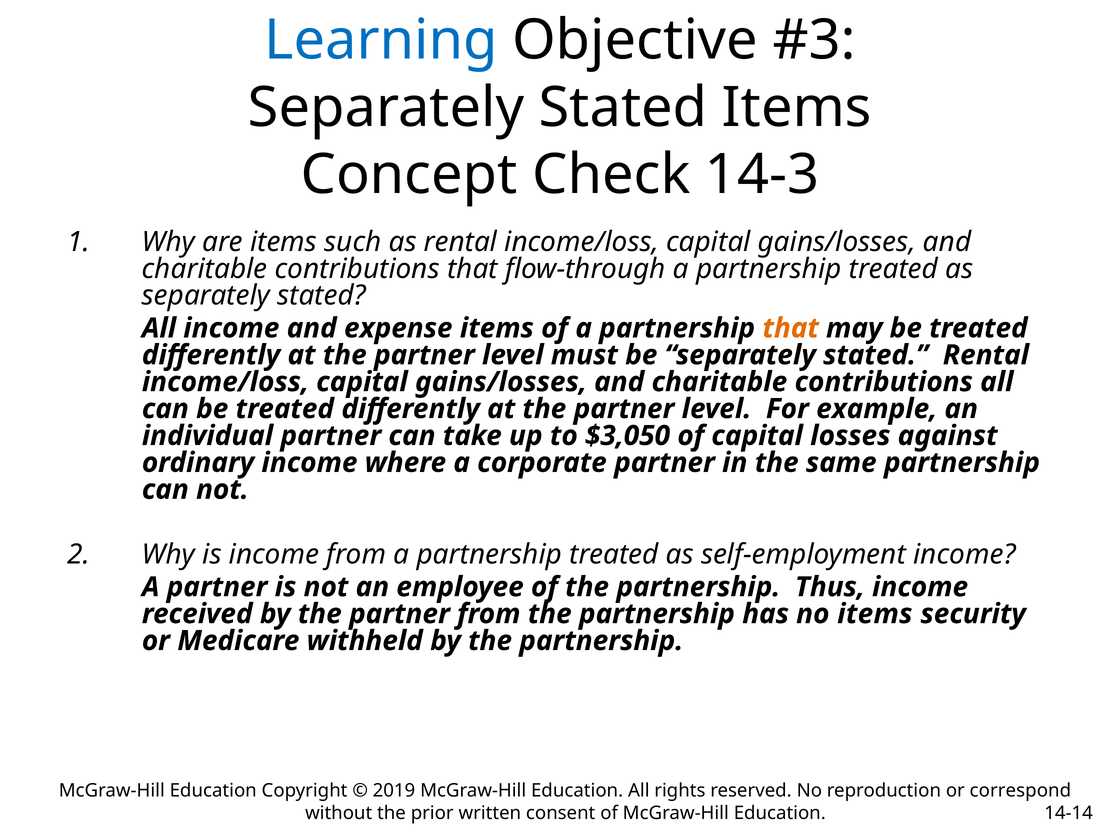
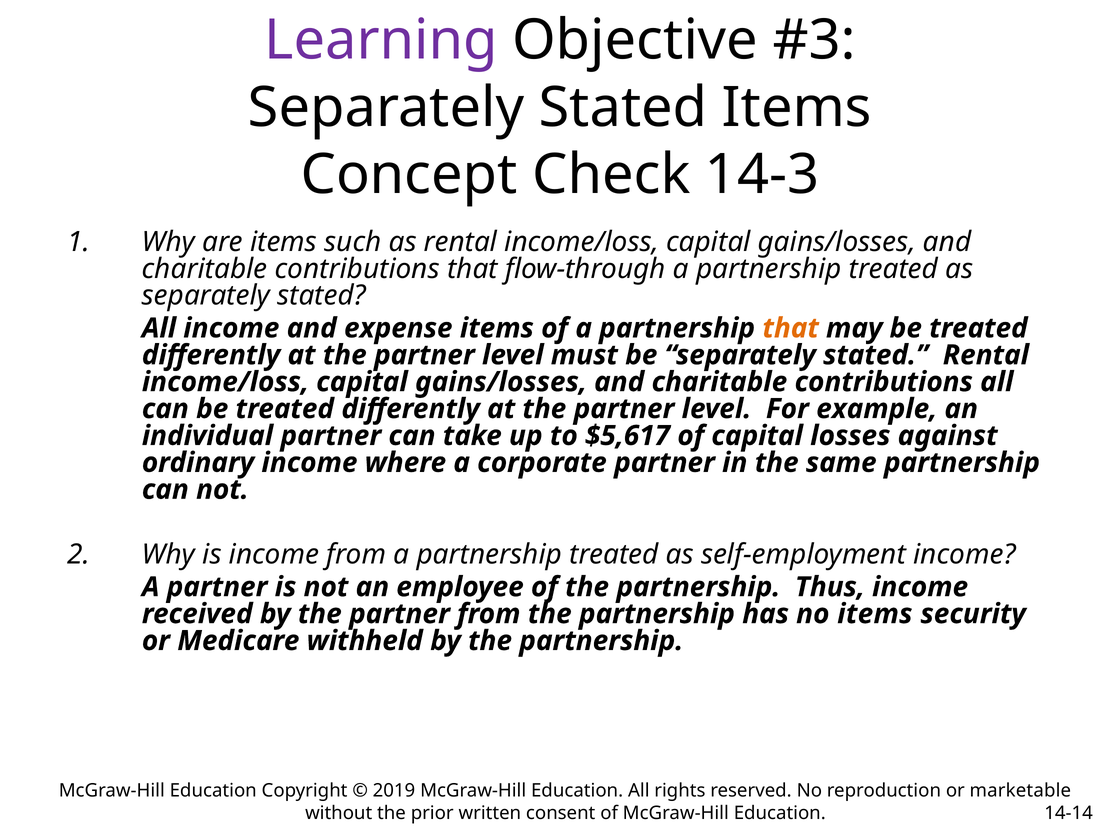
Learning colour: blue -> purple
$3,050: $3,050 -> $5,617
correspond: correspond -> marketable
